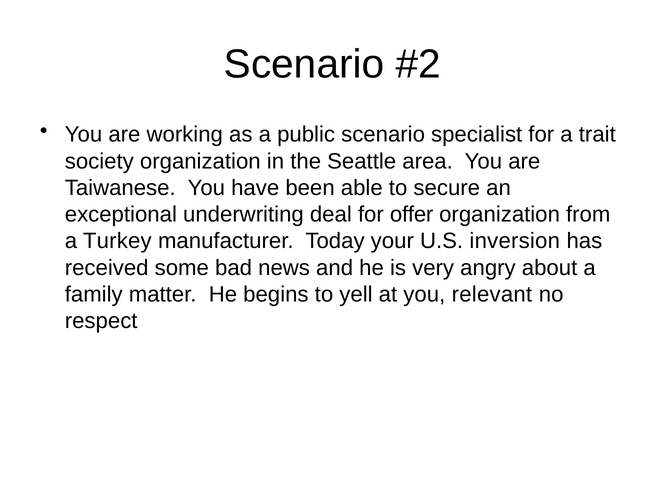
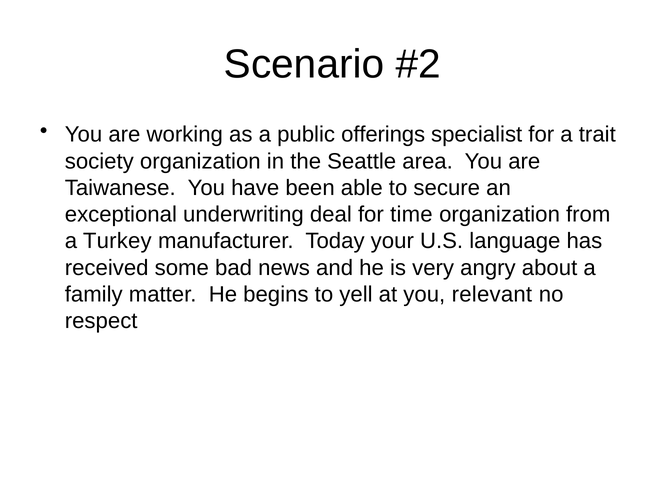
public scenario: scenario -> offerings
offer: offer -> time
inversion: inversion -> language
